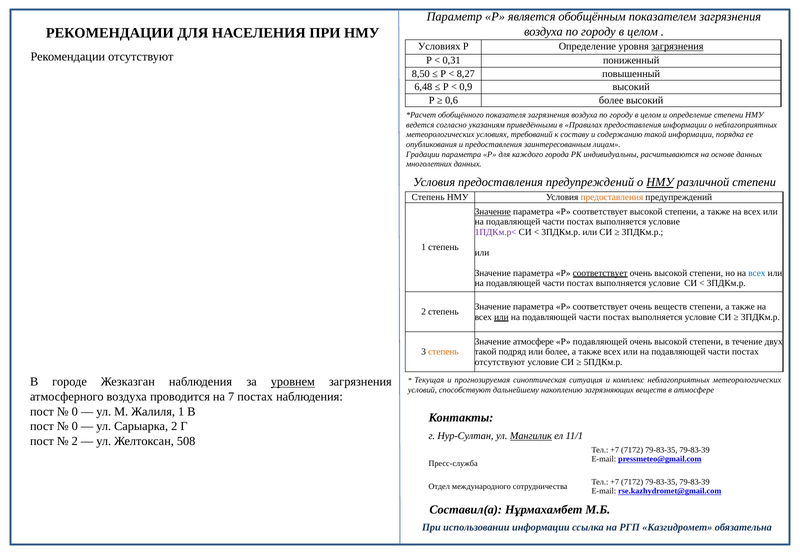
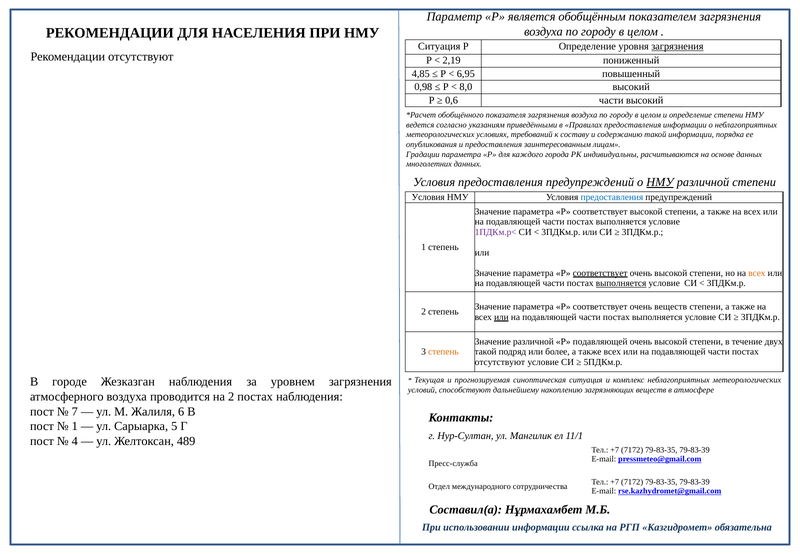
Условиях at (439, 46): Условиях -> Ситуация
0,31: 0,31 -> 2,19
8,50: 8,50 -> 4,85
8,27: 8,27 -> 6,95
6,48: 6,48 -> 0,98
0,9: 0,9 -> 8,0
0,6 более: более -> части
Степень at (428, 197): Степень -> Условия
предоставления at (612, 197) colour: orange -> blue
Значение at (493, 212) underline: present -> none
всех at (757, 273) colour: blue -> orange
выполняется at (621, 283) underline: none -> present
Значение атмосфере: атмосфере -> различной
уровнем underline: present -> none
на 7: 7 -> 2
0 at (75, 411): 0 -> 7
Жалиля 1: 1 -> 6
0 at (75, 426): 0 -> 1
Сарыарка 2: 2 -> 5
Мангилик underline: present -> none
2 at (75, 441): 2 -> 4
508: 508 -> 489
